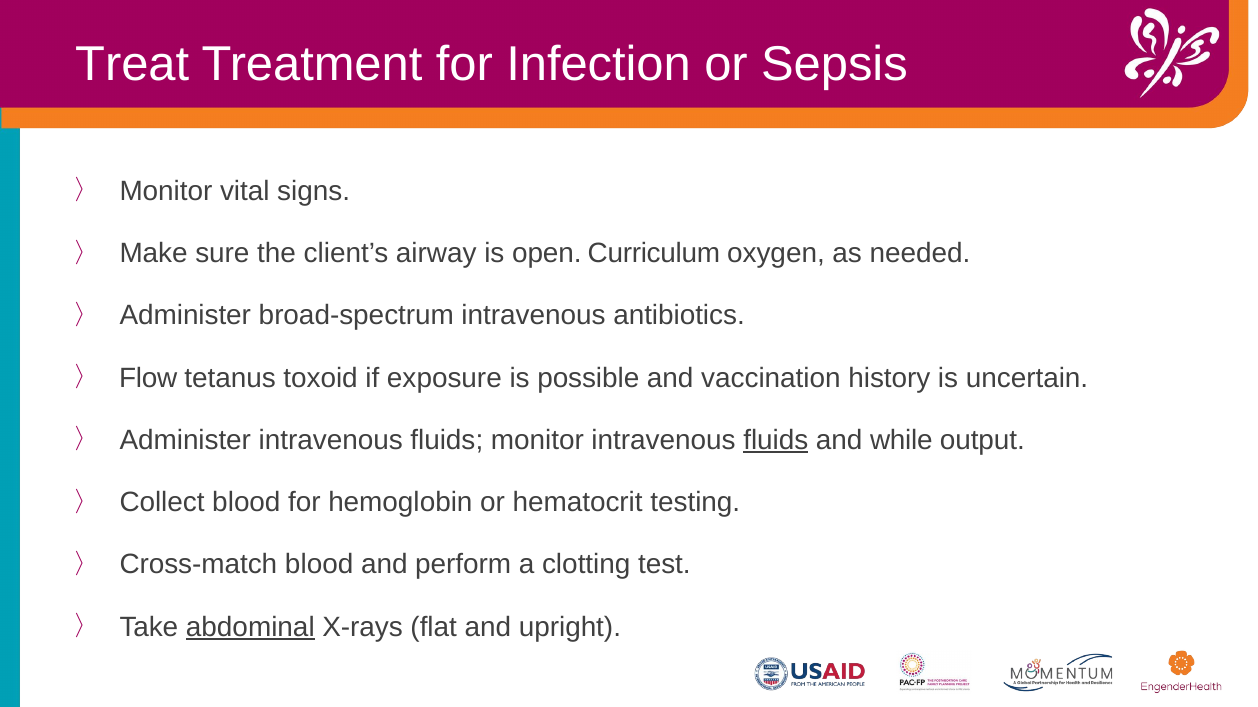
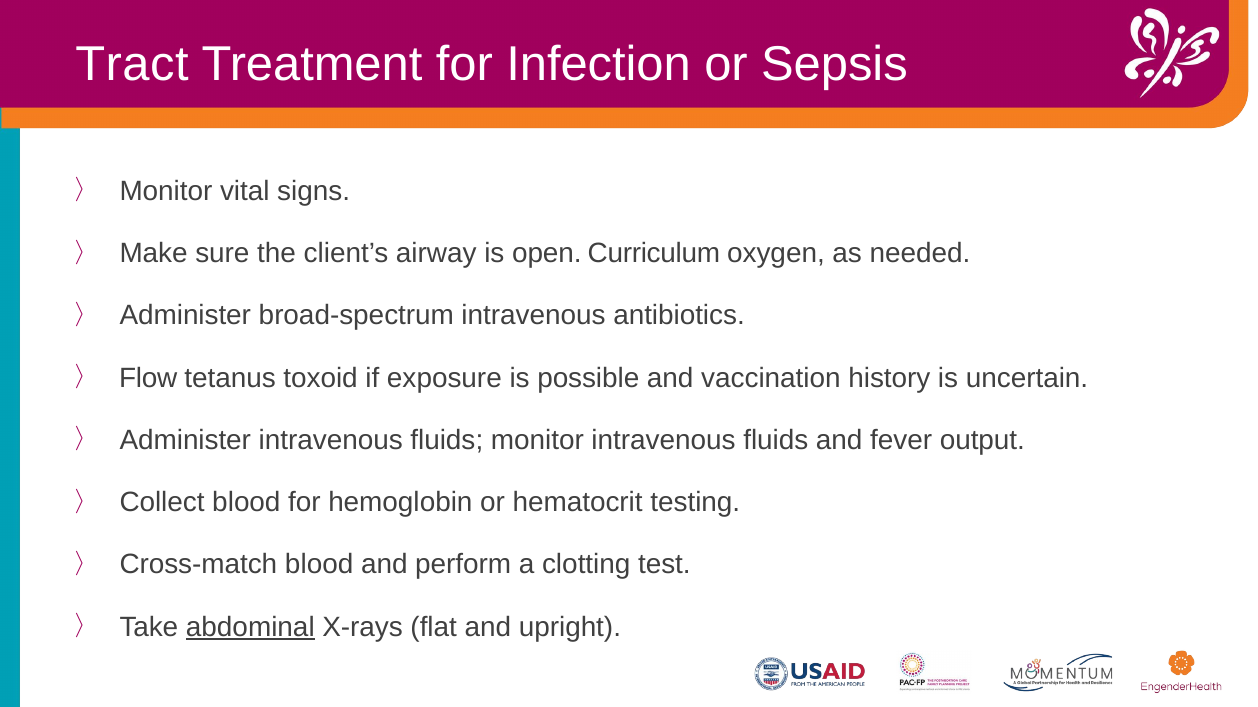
Treat: Treat -> Tract
fluids at (776, 441) underline: present -> none
while: while -> fever
